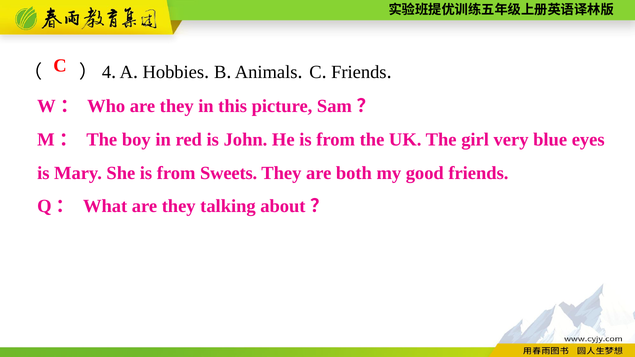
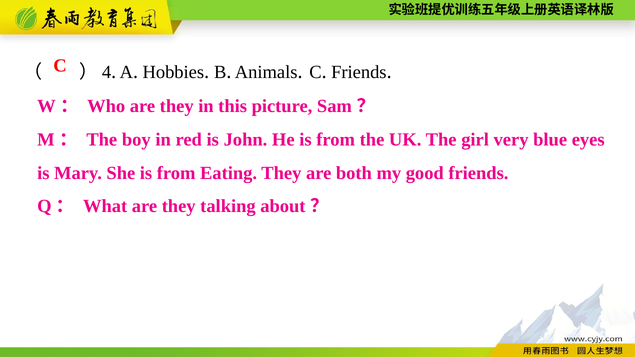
Sweets: Sweets -> Eating
